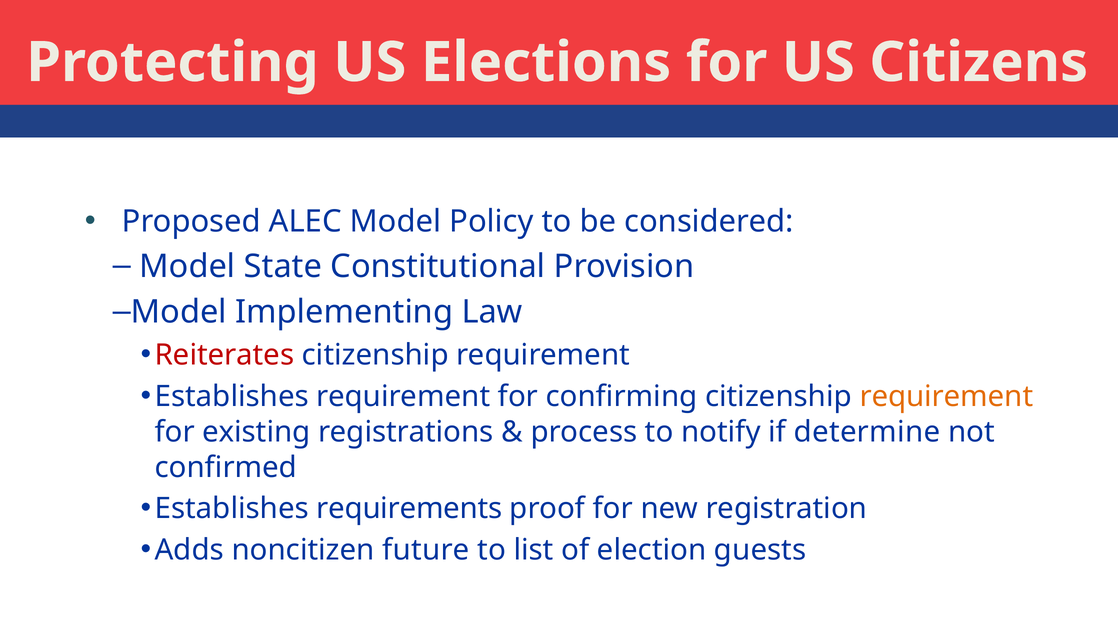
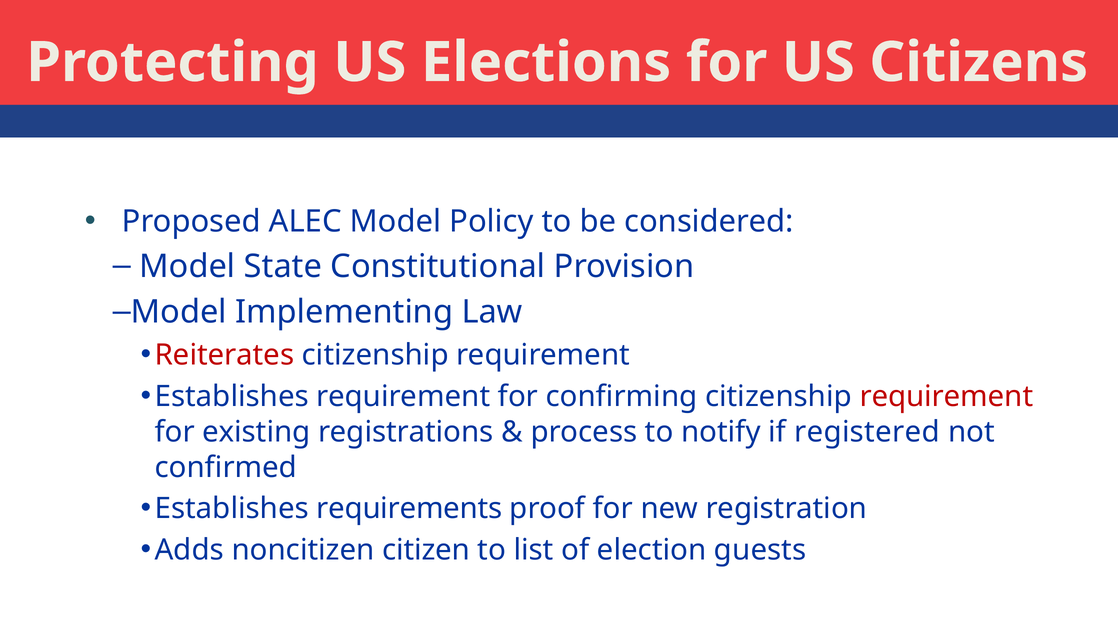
requirement at (946, 396) colour: orange -> red
determine: determine -> registered
future: future -> citizen
